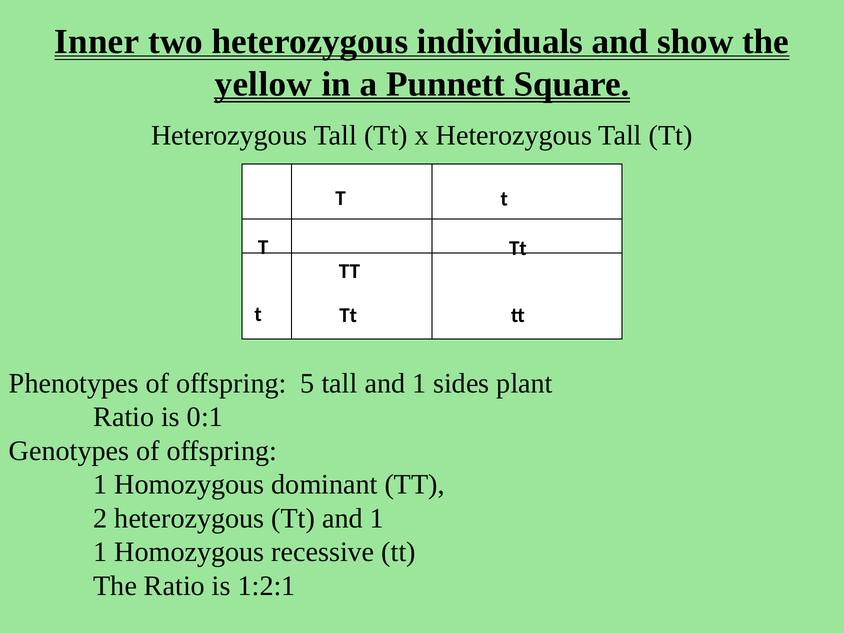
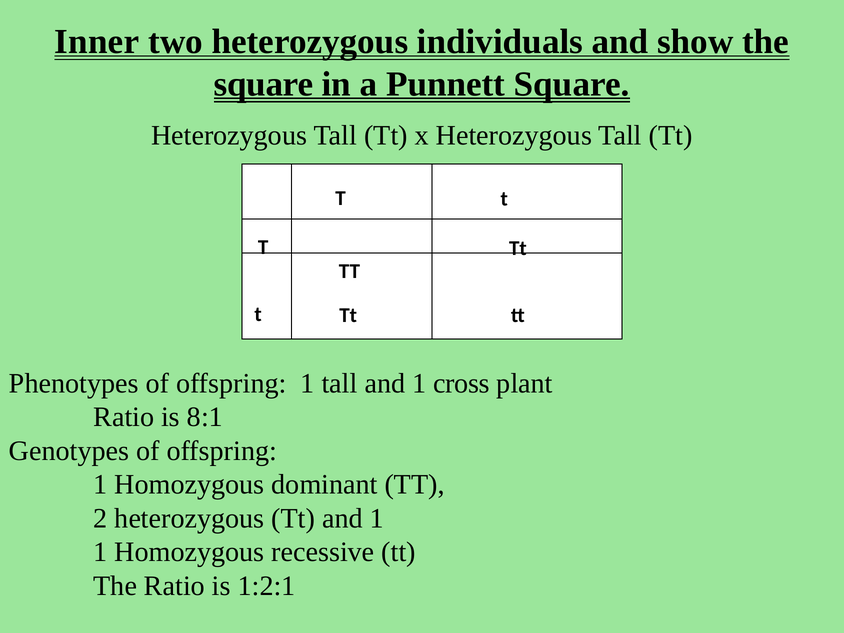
yellow at (263, 84): yellow -> square
Phenotypes of offspring 5: 5 -> 1
sides: sides -> cross
0:1: 0:1 -> 8:1
